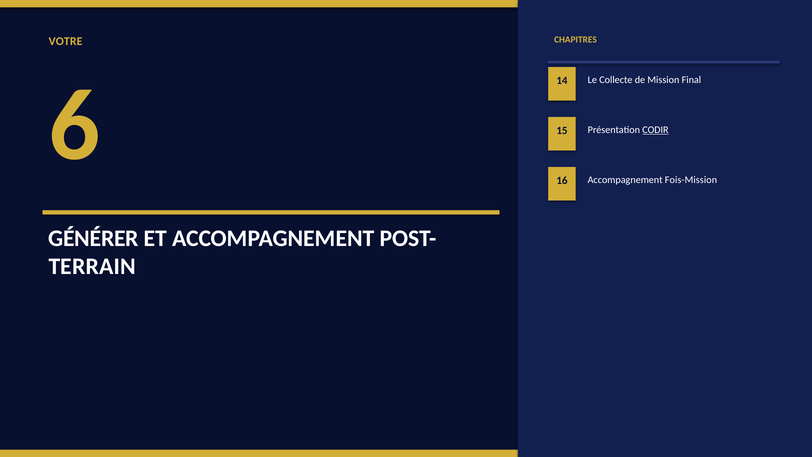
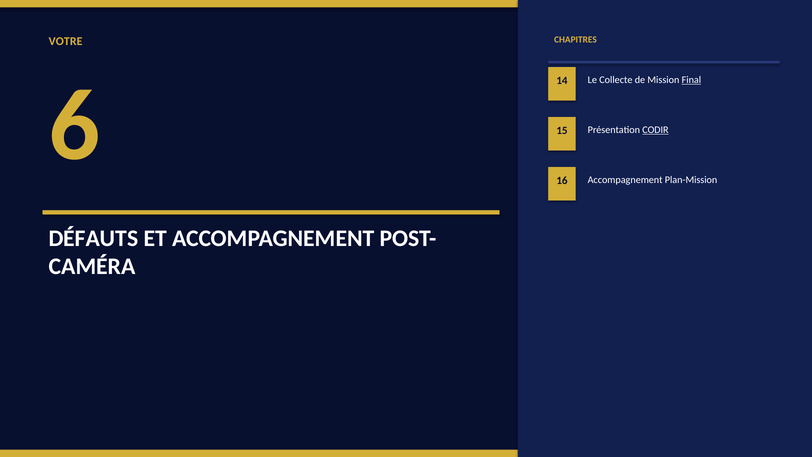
Final underline: none -> present
Fois-Mission: Fois-Mission -> Plan-Mission
GÉNÉRER: GÉNÉRER -> DÉFAUTS
TERRAIN: TERRAIN -> CAMÉRA
